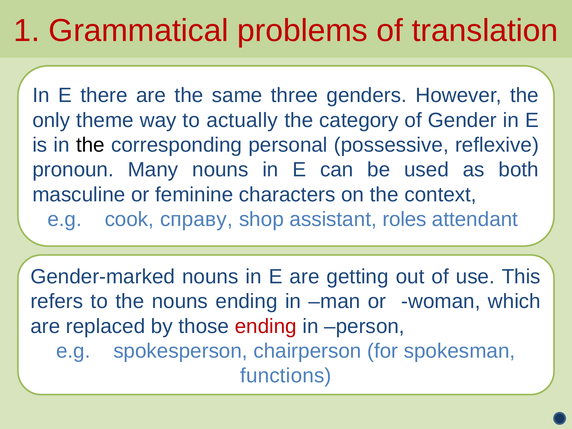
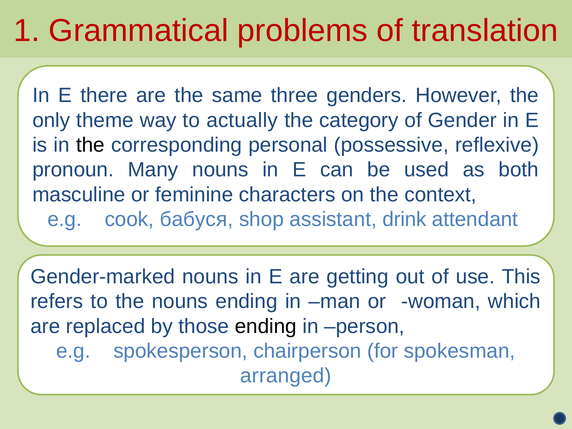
справу: справу -> бабуся
roles: roles -> drink
ending at (266, 326) colour: red -> black
functions: functions -> arranged
